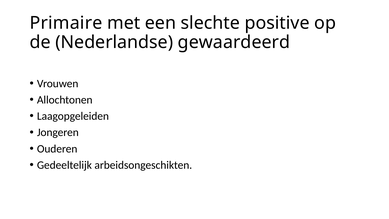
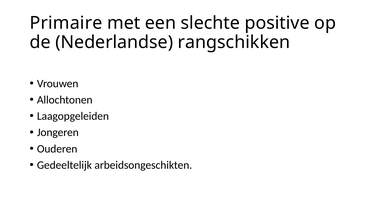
gewaardeerd: gewaardeerd -> rangschikken
